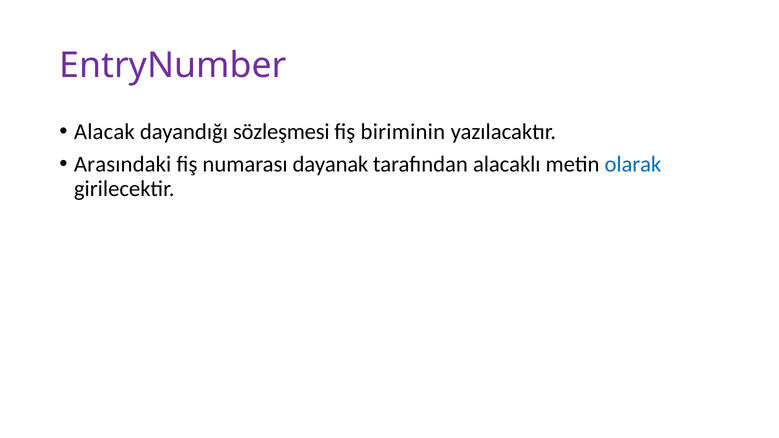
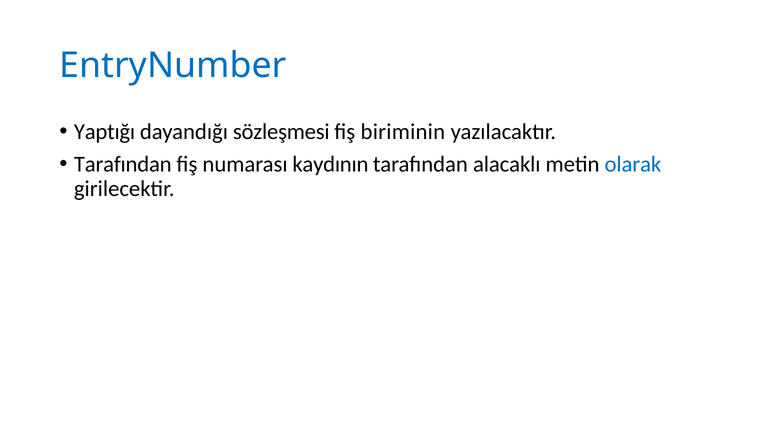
EntryNumber colour: purple -> blue
Alacak: Alacak -> Yaptığı
Arasındaki at (123, 164): Arasındaki -> Tarafından
dayanak: dayanak -> kaydının
